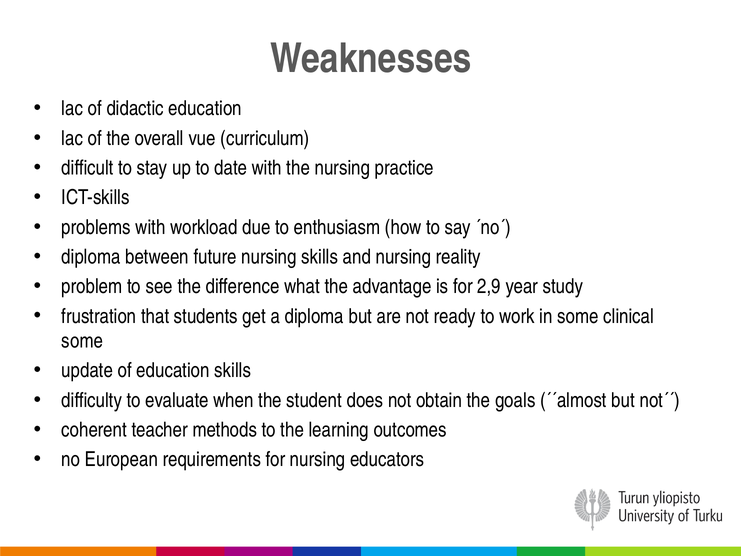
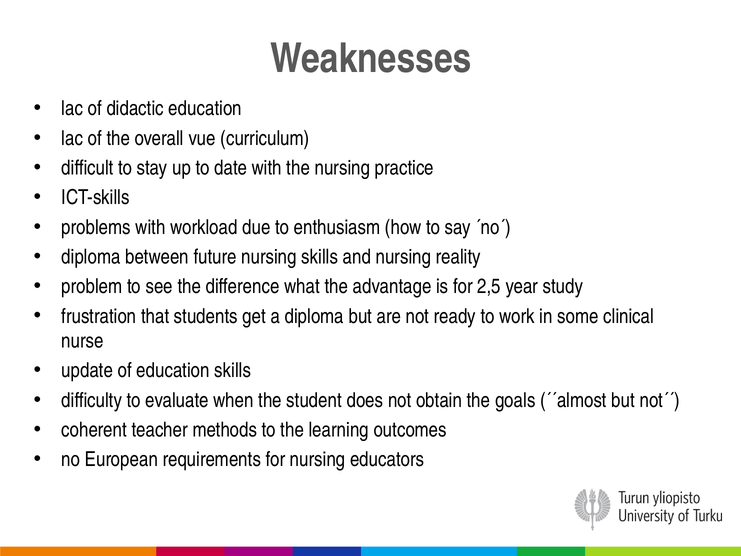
2,9: 2,9 -> 2,5
some at (82, 341): some -> nurse
